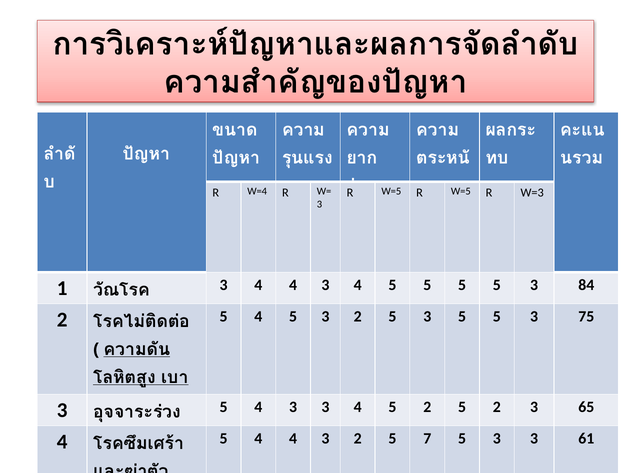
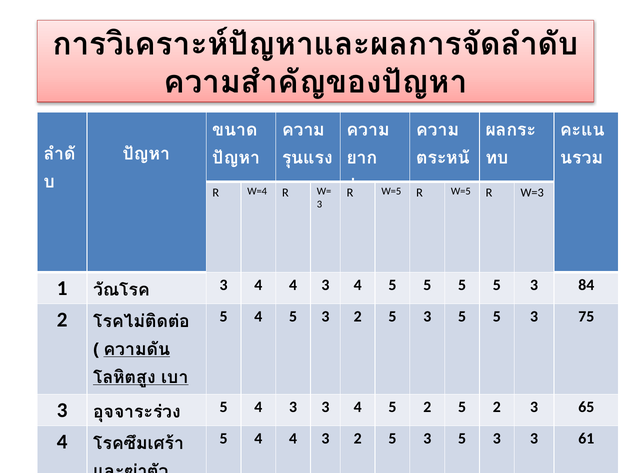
7 at (427, 439): 7 -> 3
